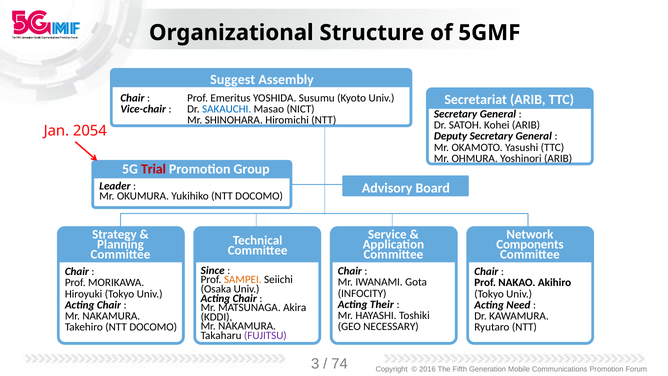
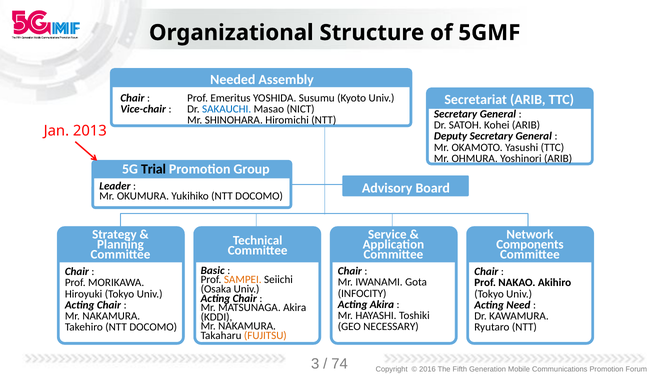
Suggest: Suggest -> Needed
2054: 2054 -> 2013
Trial colour: red -> black
Since: Since -> Basic
Acting Their: Their -> Akira
FUJITSU colour: purple -> orange
